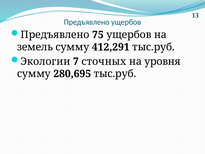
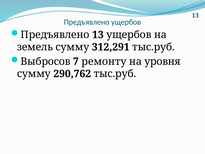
Предъявлено 75: 75 -> 13
412,291: 412,291 -> 312,291
Экологии: Экологии -> Выбросов
сточных: сточных -> ремонту
280,695: 280,695 -> 290,762
